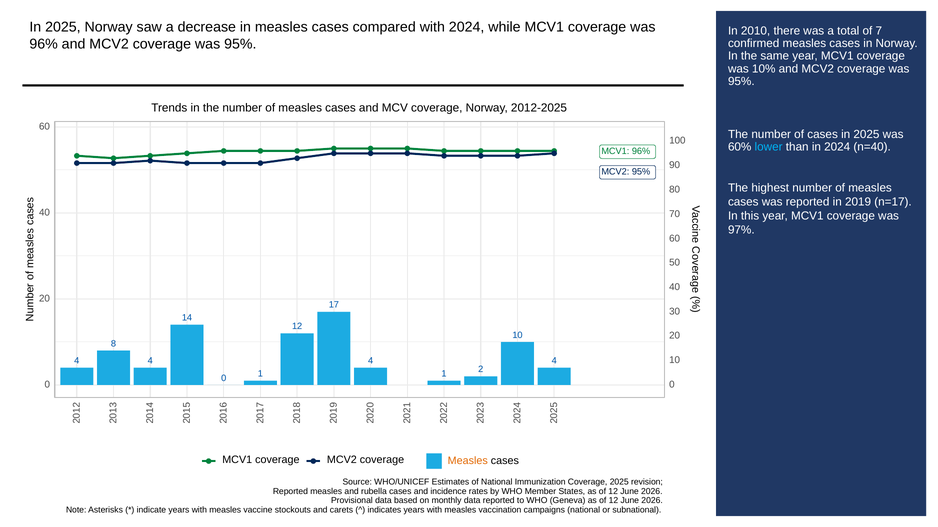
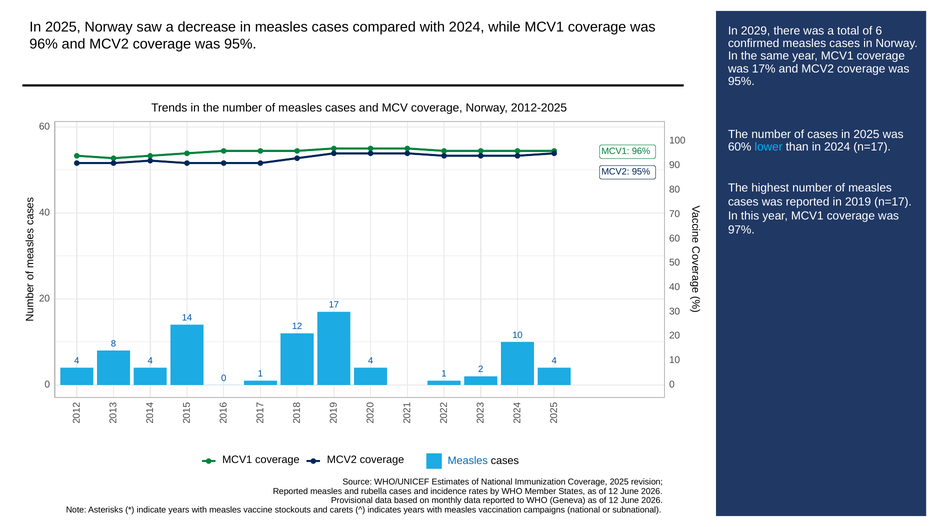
2010: 2010 -> 2029
of 7: 7 -> 6
10%: 10% -> 17%
2024 n=40: n=40 -> n=17
Measles at (468, 461) colour: orange -> blue
